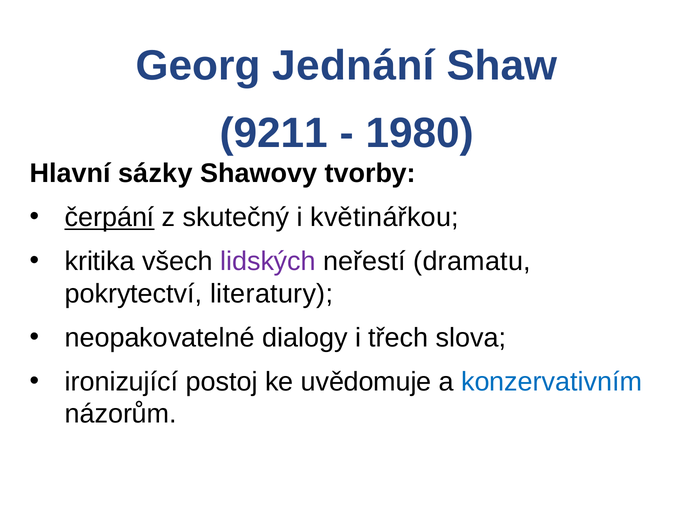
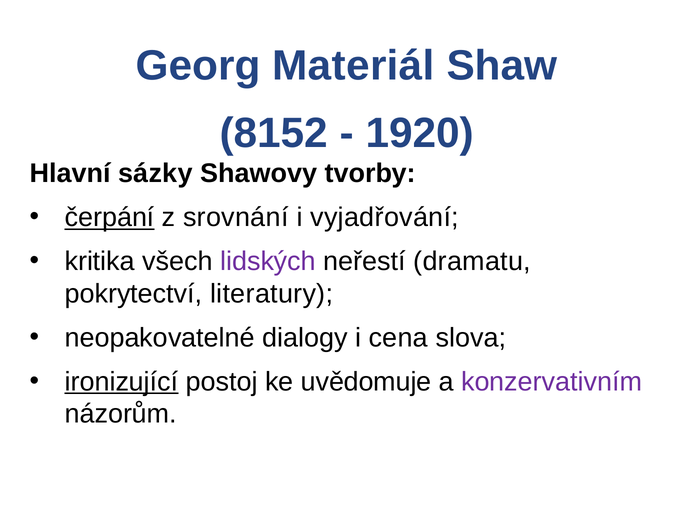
Jednání: Jednání -> Materiál
9211: 9211 -> 8152
1980: 1980 -> 1920
skutečný: skutečný -> srovnání
květinářkou: květinářkou -> vyjadřování
třech: třech -> cena
ironizující underline: none -> present
konzervativním colour: blue -> purple
